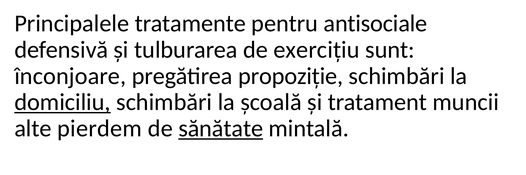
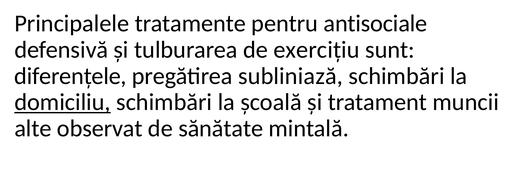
înconjoare: înconjoare -> diferențele
propoziție: propoziție -> subliniază
pierdem: pierdem -> observat
sănătate underline: present -> none
